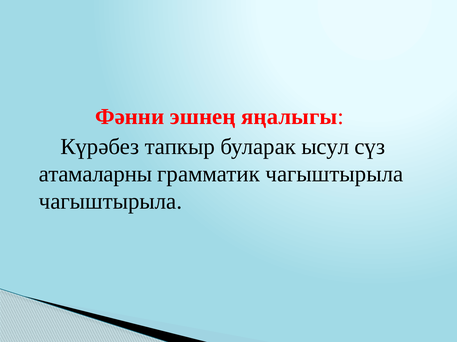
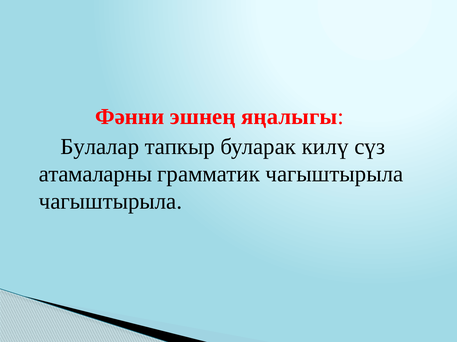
Күрәбез: Күрәбез -> Булалар
ысул: ысул -> килү
